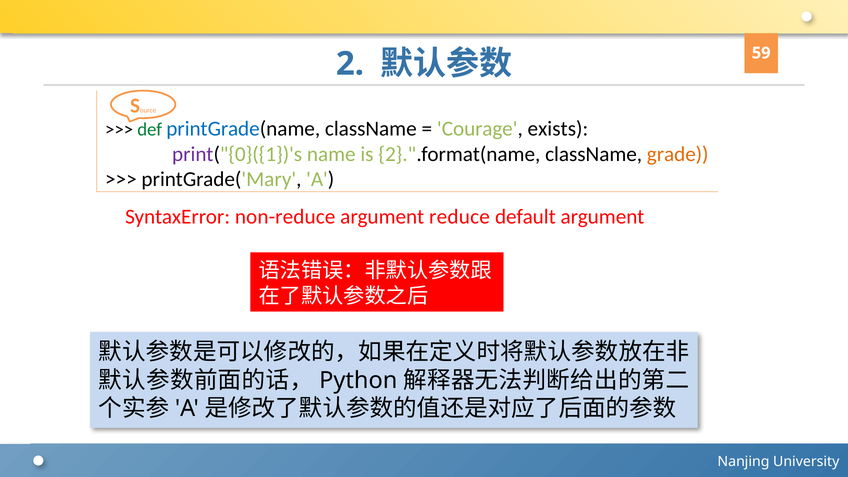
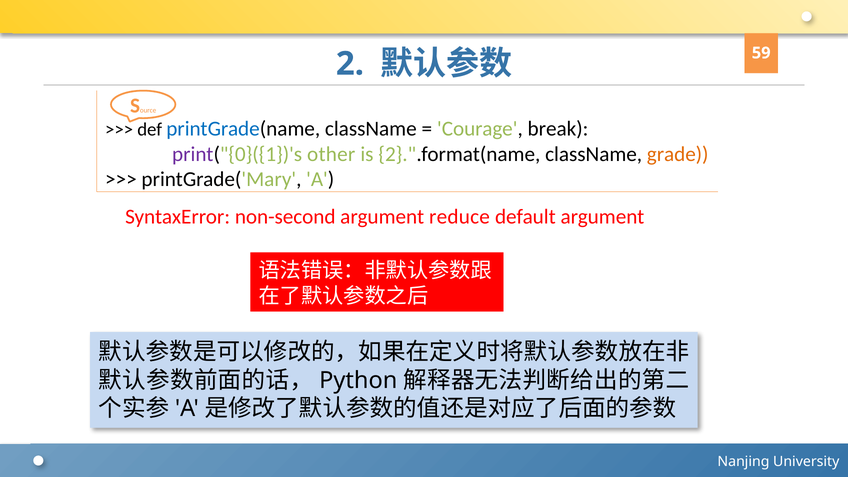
def colour: green -> black
exists: exists -> break
name: name -> other
non-reduce: non-reduce -> non-second
